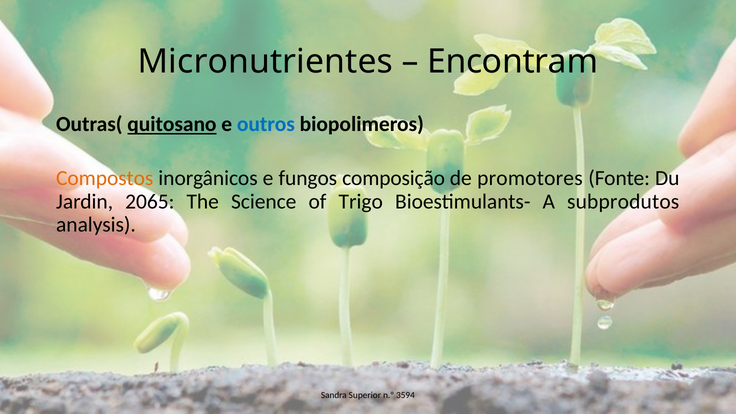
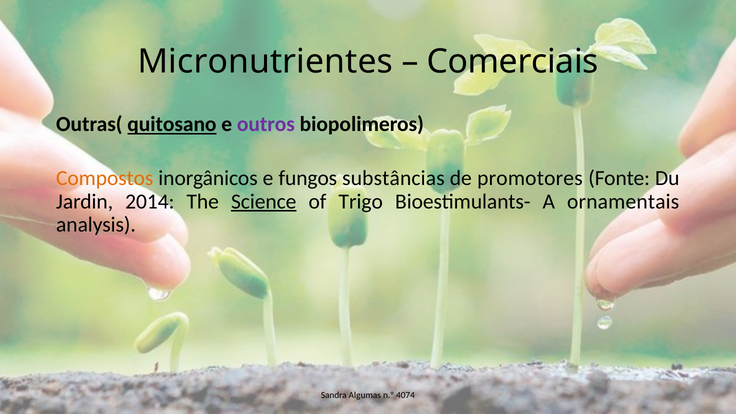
Encontram: Encontram -> Comerciais
outros colour: blue -> purple
composição: composição -> substâncias
2065: 2065 -> 2014
Science underline: none -> present
subprodutos: subprodutos -> ornamentais
Superior: Superior -> Algumas
3594: 3594 -> 4074
